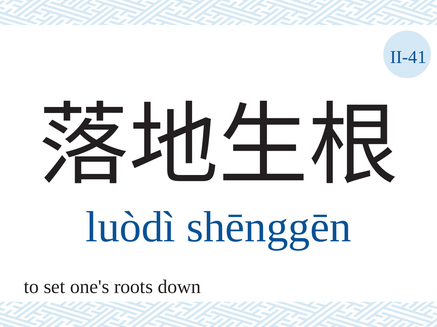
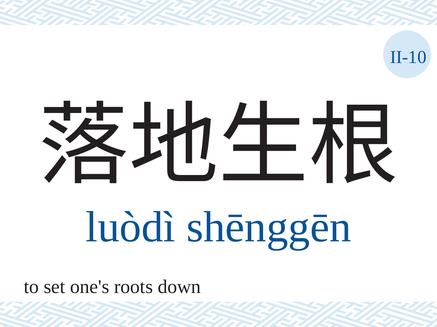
II-41: II-41 -> II-10
